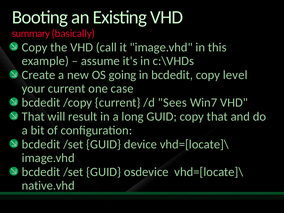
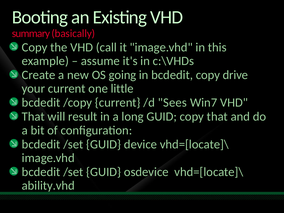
level: level -> drive
case: case -> little
native.vhd: native.vhd -> ability.vhd
